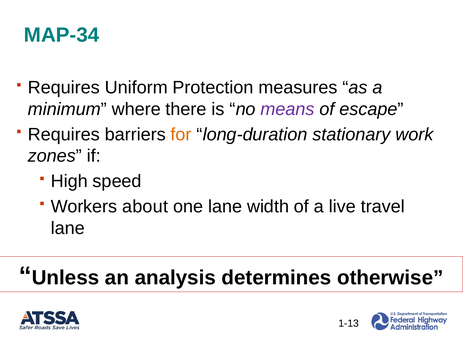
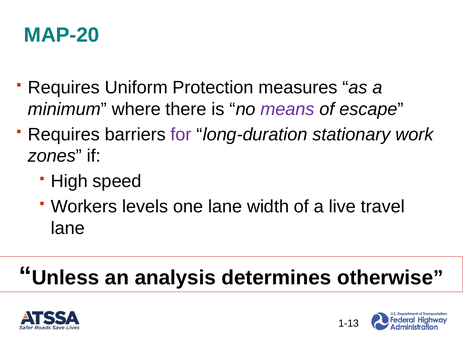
MAP-34: MAP-34 -> MAP-20
for colour: orange -> purple
about: about -> levels
